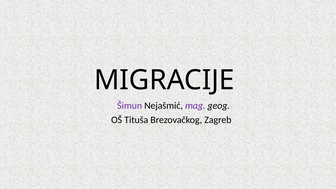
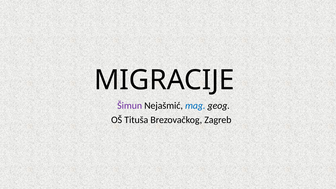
mag colour: purple -> blue
